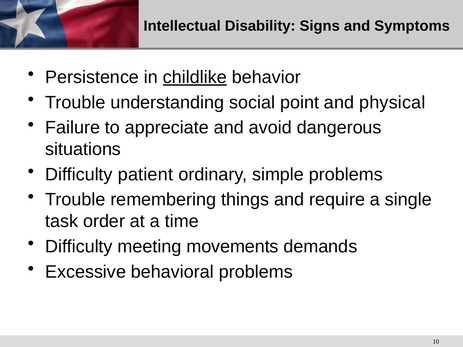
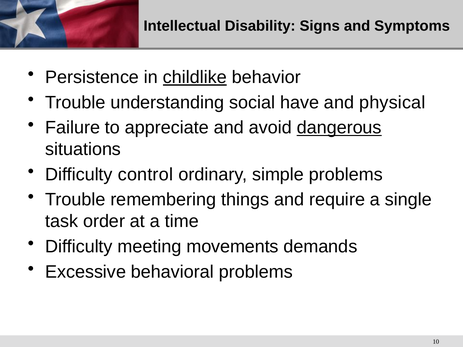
point: point -> have
dangerous underline: none -> present
patient: patient -> control
